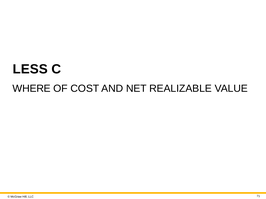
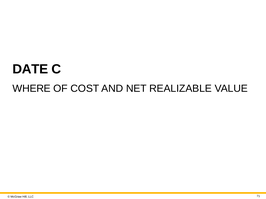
LESS: LESS -> DATE
